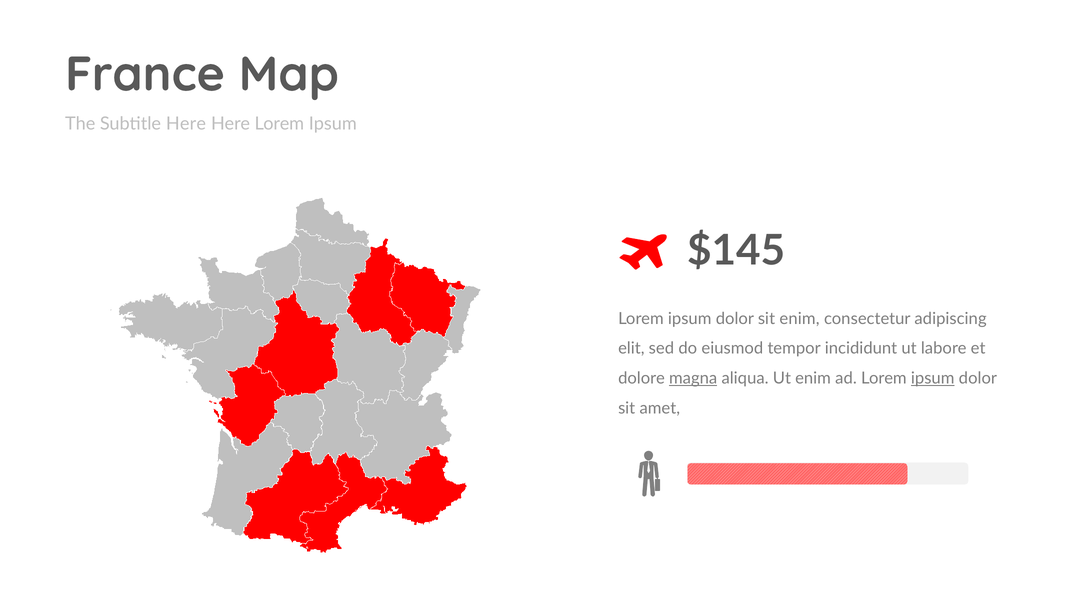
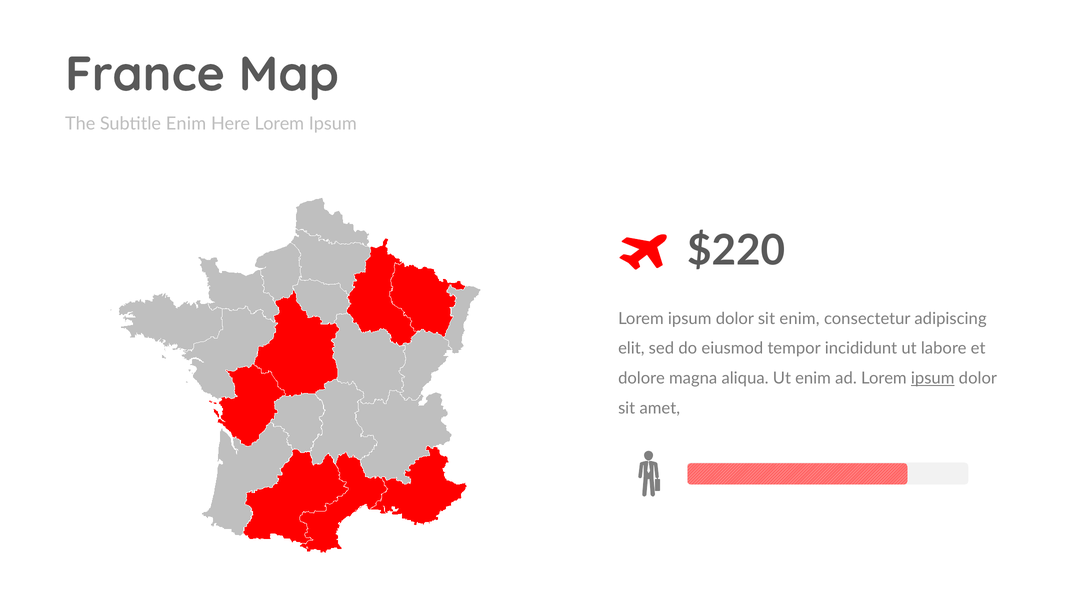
Subtitle Here: Here -> Enim
$145: $145 -> $220
magna underline: present -> none
